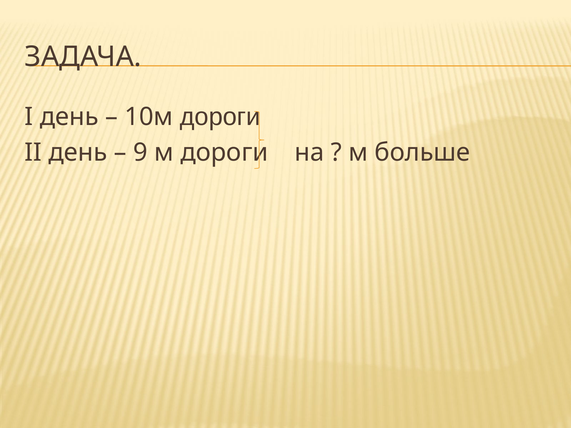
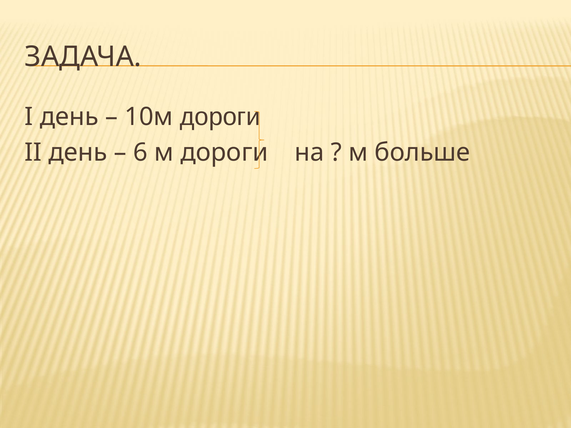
9: 9 -> 6
